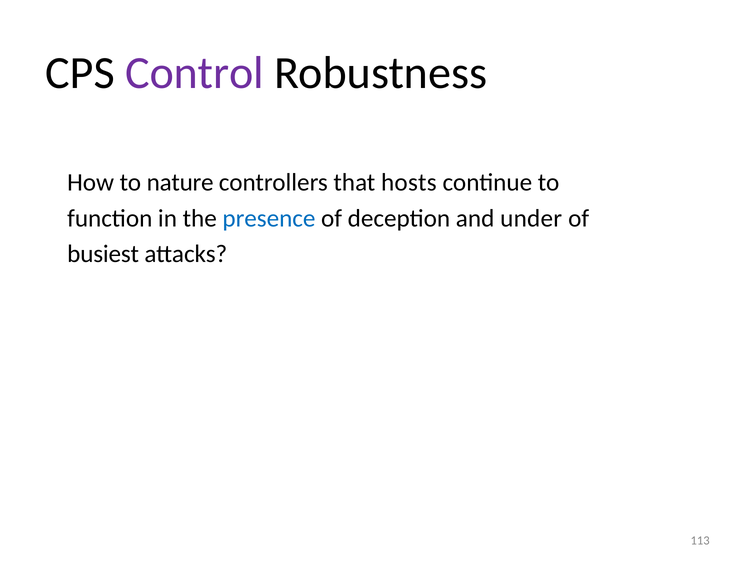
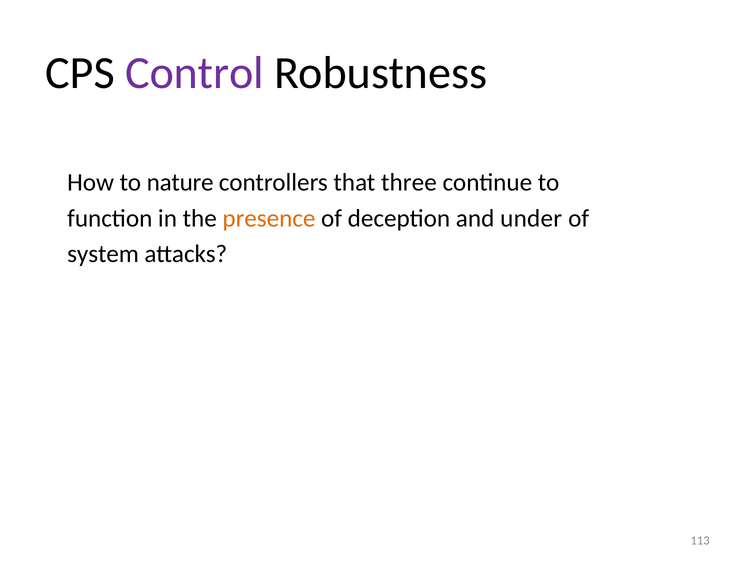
hosts: hosts -> three
presence colour: blue -> orange
busiest: busiest -> system
